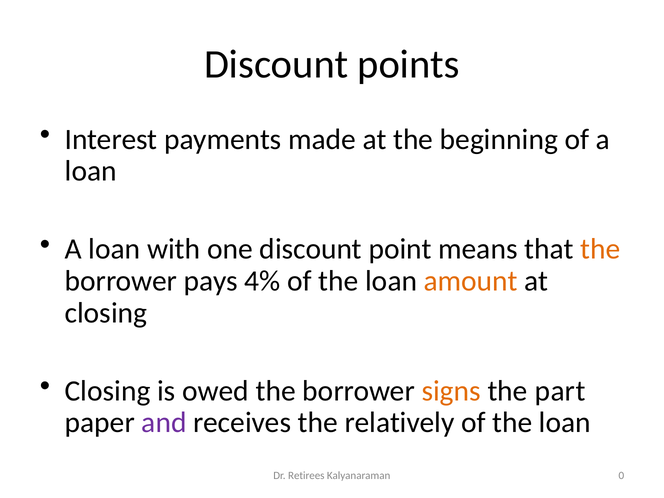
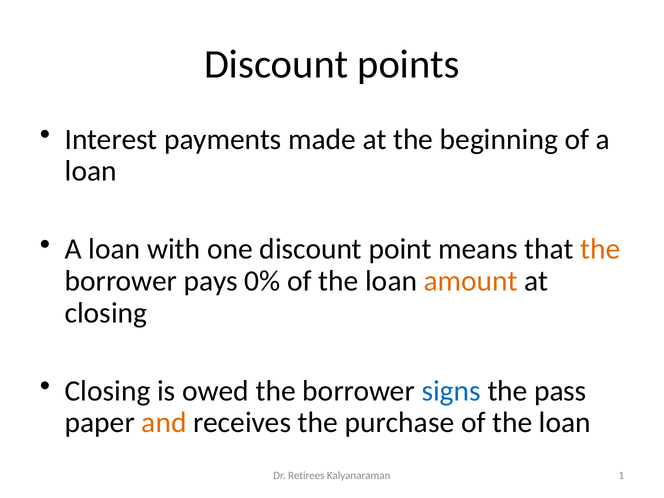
4%: 4% -> 0%
signs colour: orange -> blue
part: part -> pass
and colour: purple -> orange
relatively: relatively -> purchase
0: 0 -> 1
